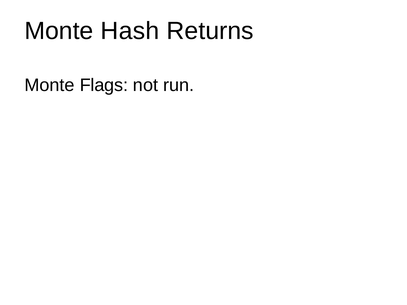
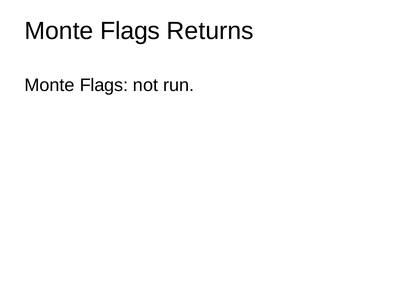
Hash at (130, 31): Hash -> Flags
